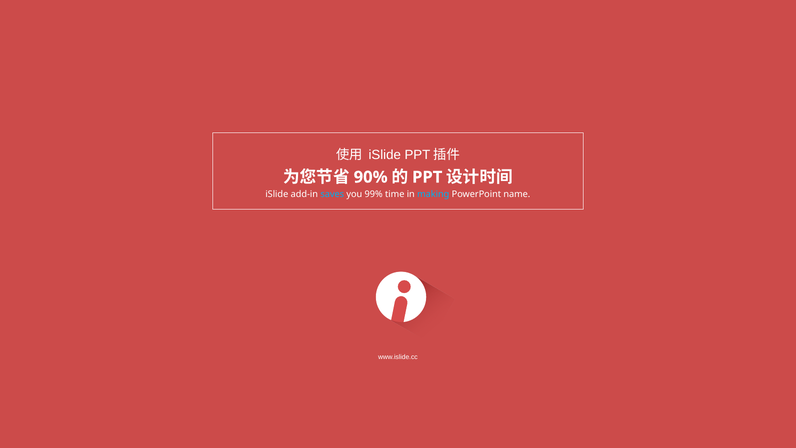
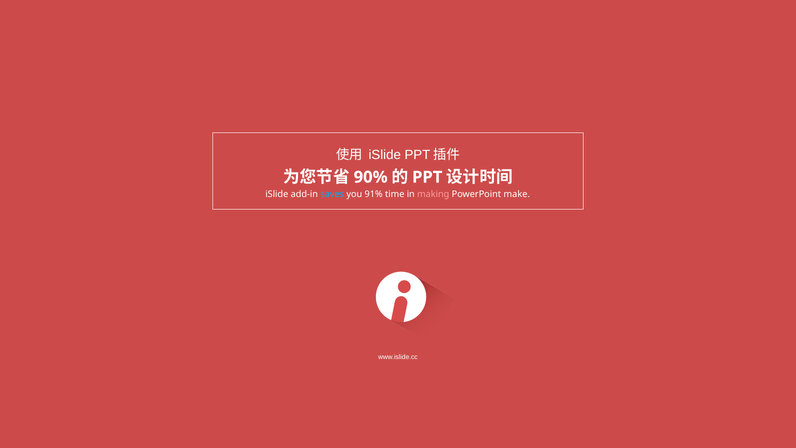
99%: 99% -> 91%
making colour: light blue -> pink
name: name -> make
